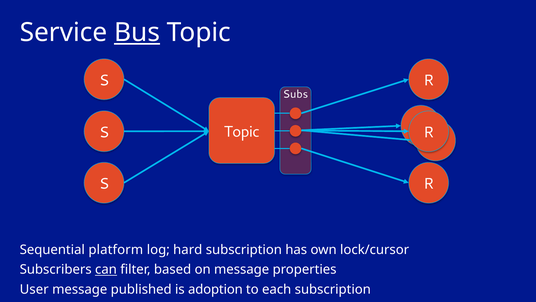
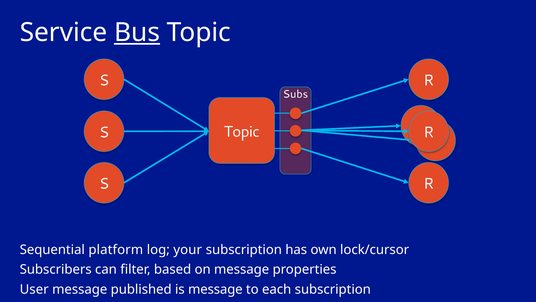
hard: hard -> your
can underline: present -> none
is adoption: adoption -> message
